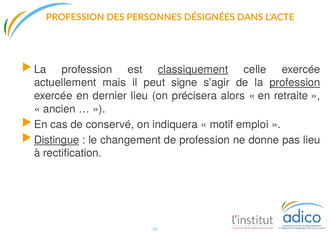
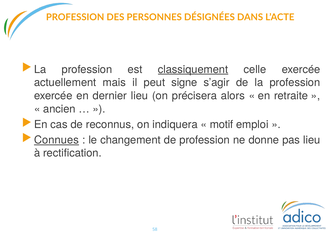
profession at (295, 83) underline: present -> none
conservé: conservé -> reconnus
Distingue: Distingue -> Connues
